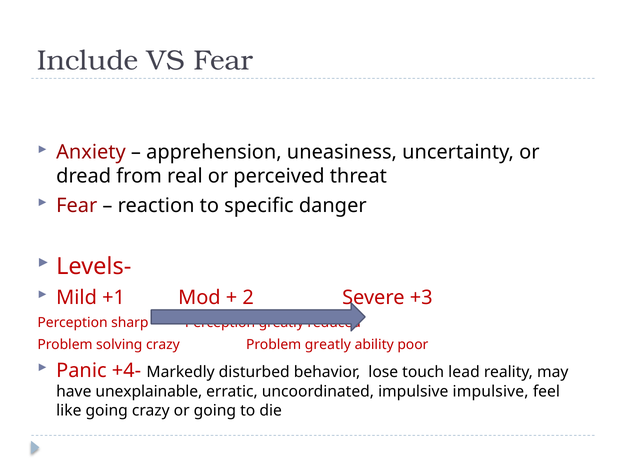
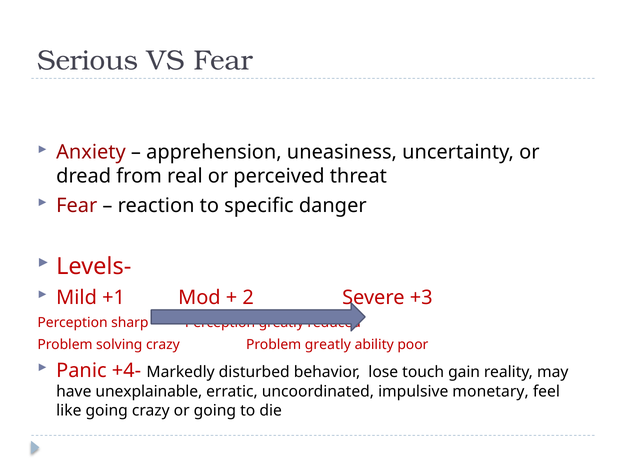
Include: Include -> Serious
lead: lead -> gain
impulsive impulsive: impulsive -> monetary
